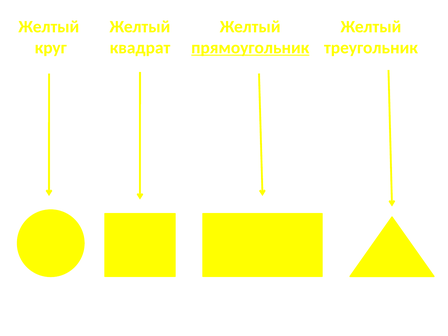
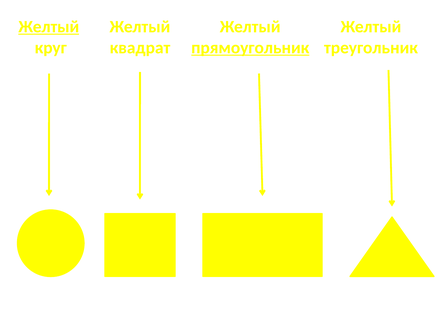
Желтый at (49, 27) underline: none -> present
